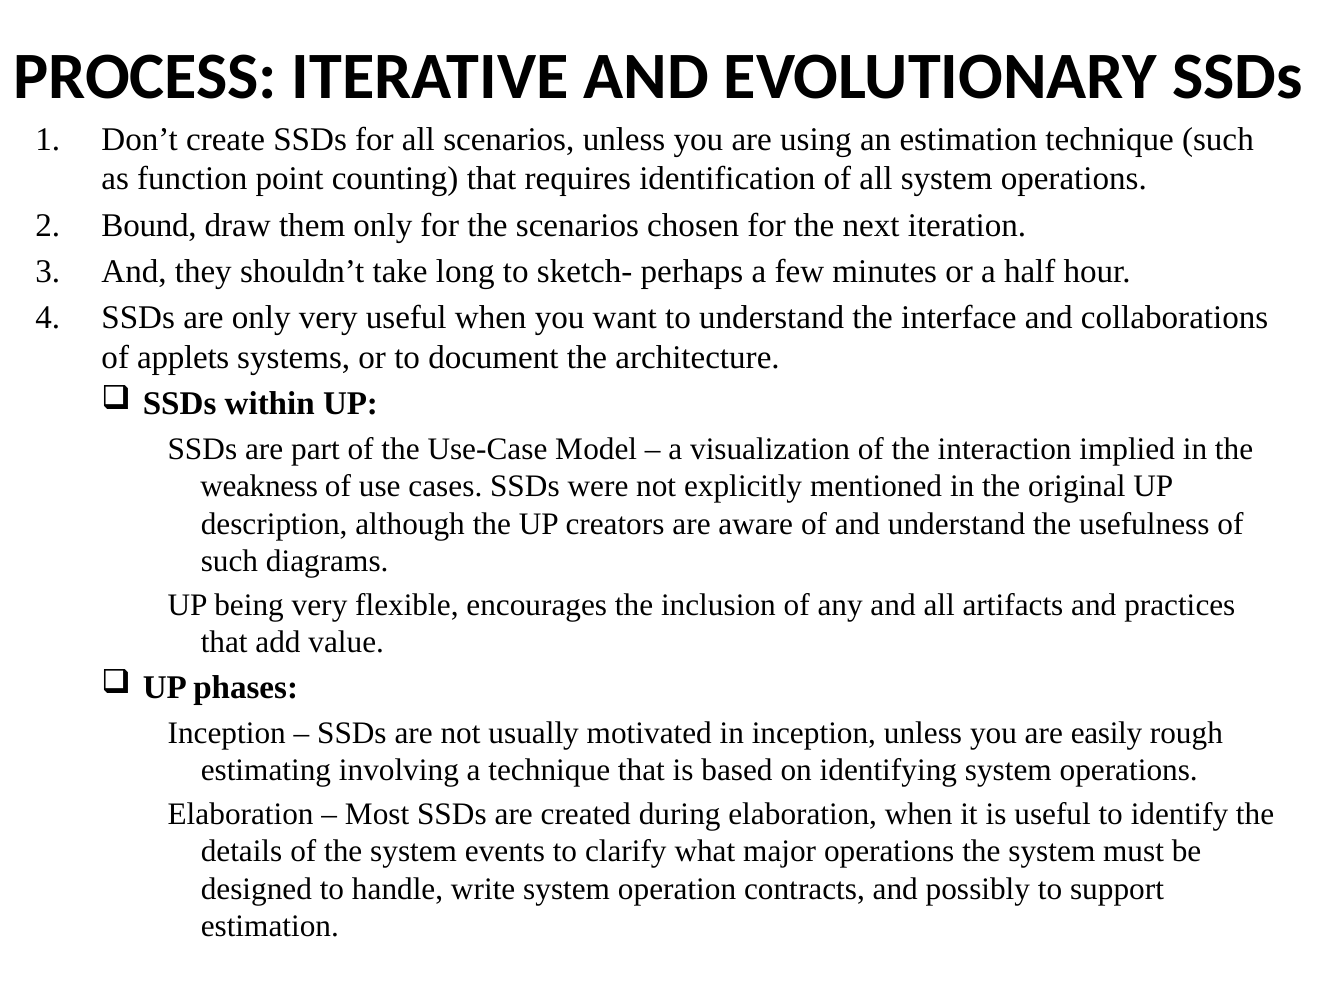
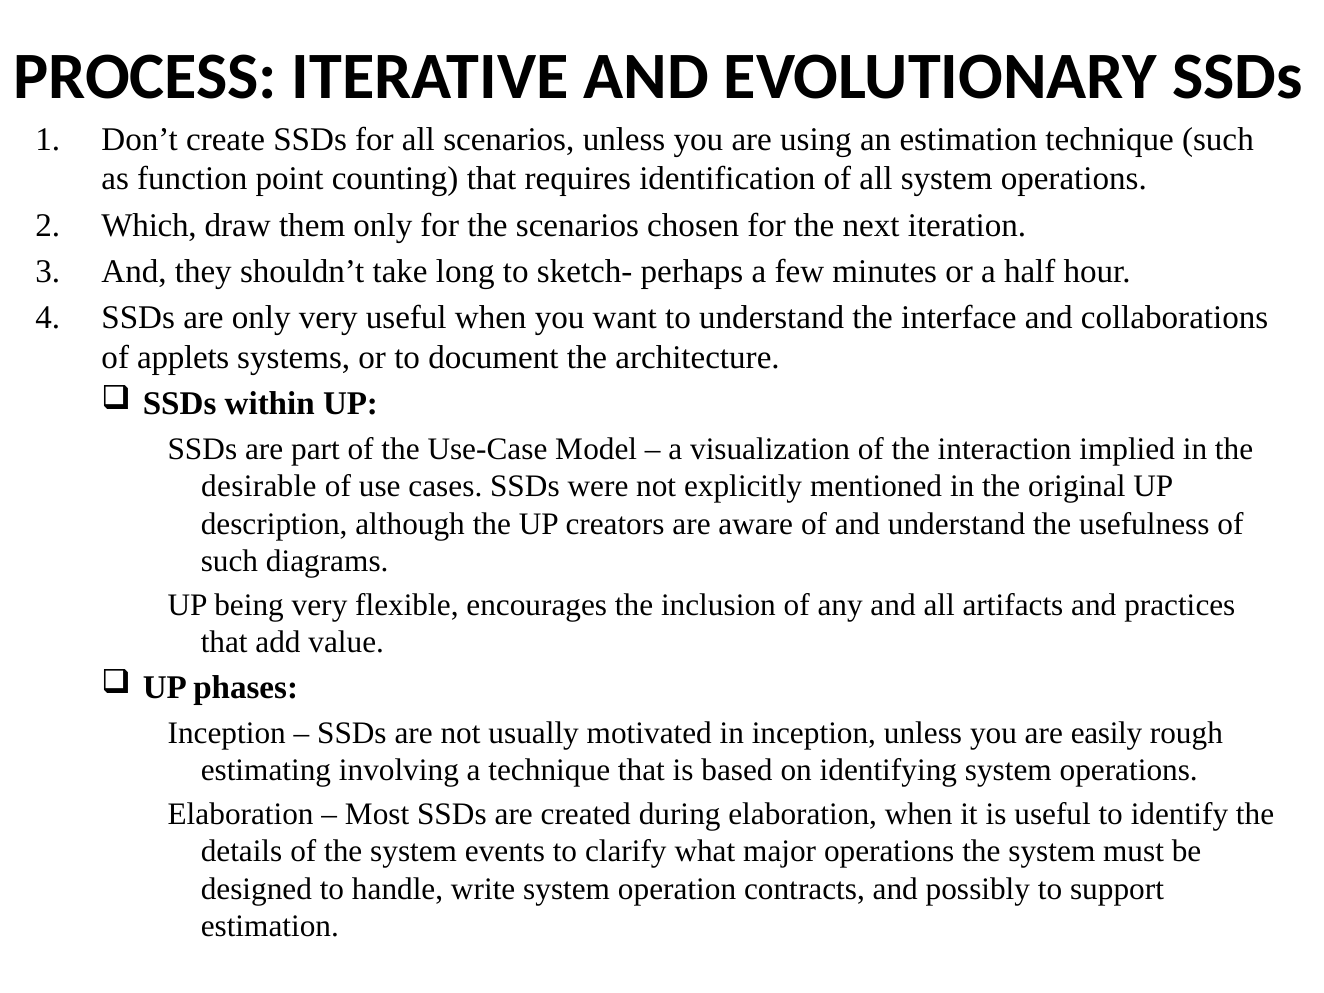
Bound: Bound -> Which
weakness: weakness -> desirable
